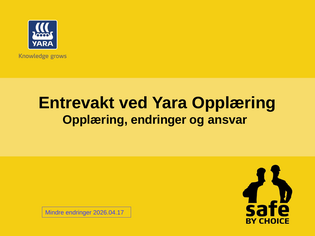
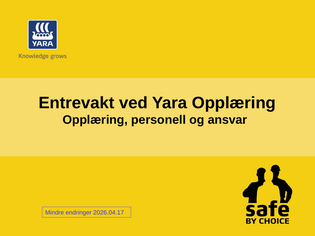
Opplæring endringer: endringer -> personell
